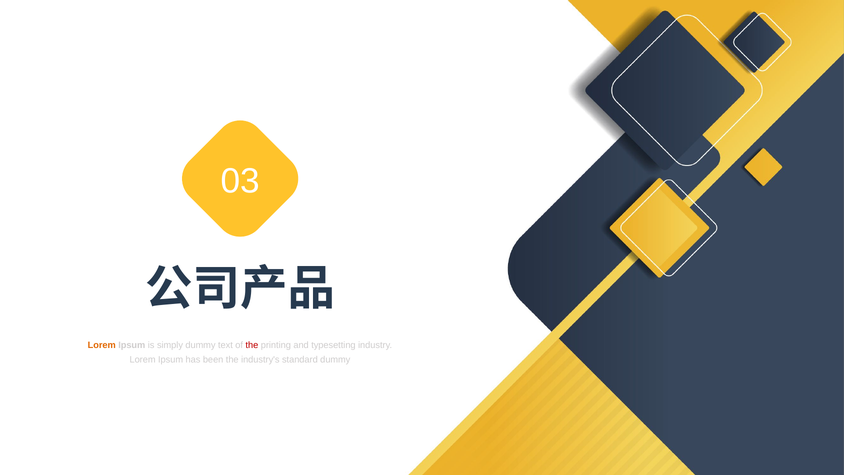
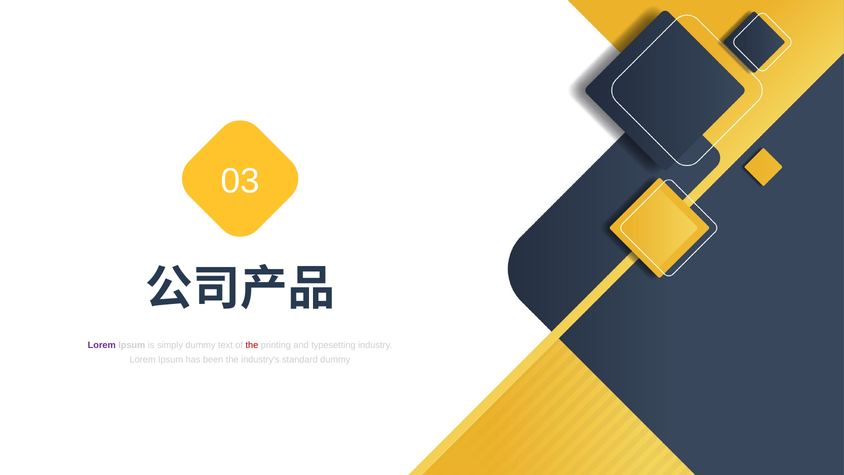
Lorem at (102, 345) colour: orange -> purple
